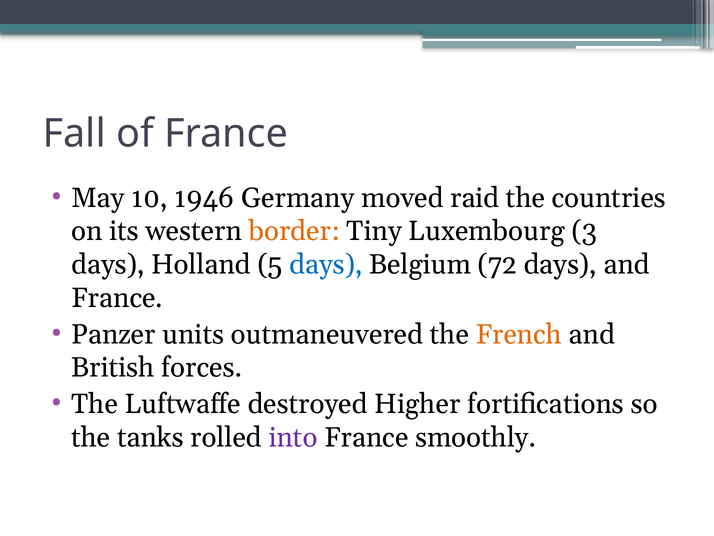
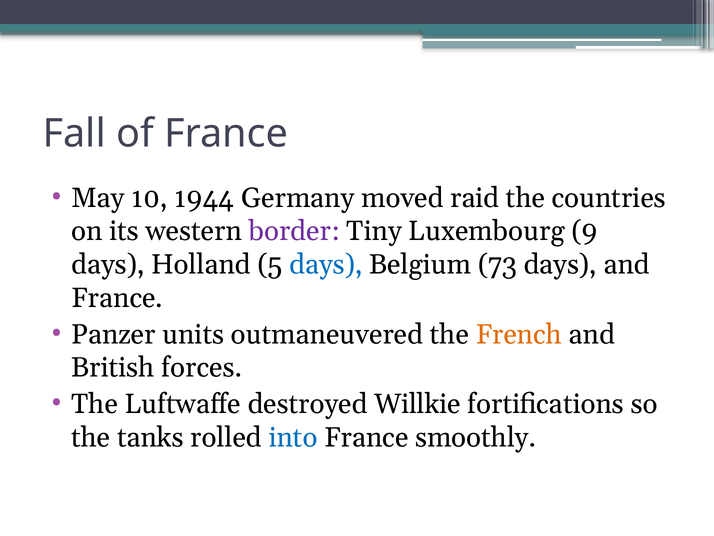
1946: 1946 -> 1944
border colour: orange -> purple
3: 3 -> 9
72: 72 -> 73
Higher: Higher -> Willkie
into colour: purple -> blue
